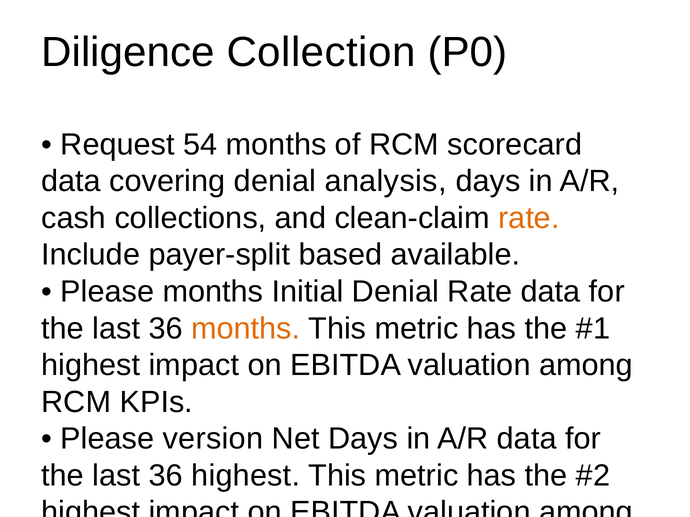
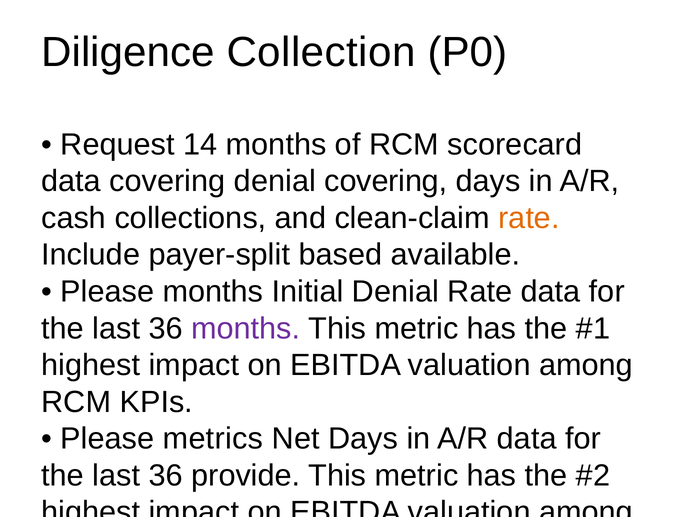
54: 54 -> 14
denial analysis: analysis -> covering
months at (246, 329) colour: orange -> purple
version: version -> metrics
36 highest: highest -> provide
